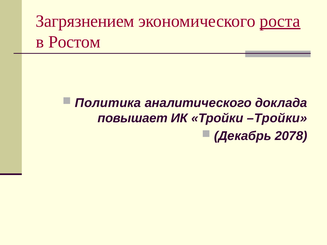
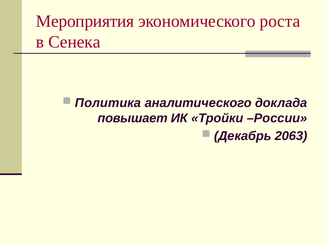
Загрязнением: Загрязнением -> Мероприятия
роста underline: present -> none
Ростом: Ростом -> Сенека
Тройки Тройки: Тройки -> России
2078: 2078 -> 2063
